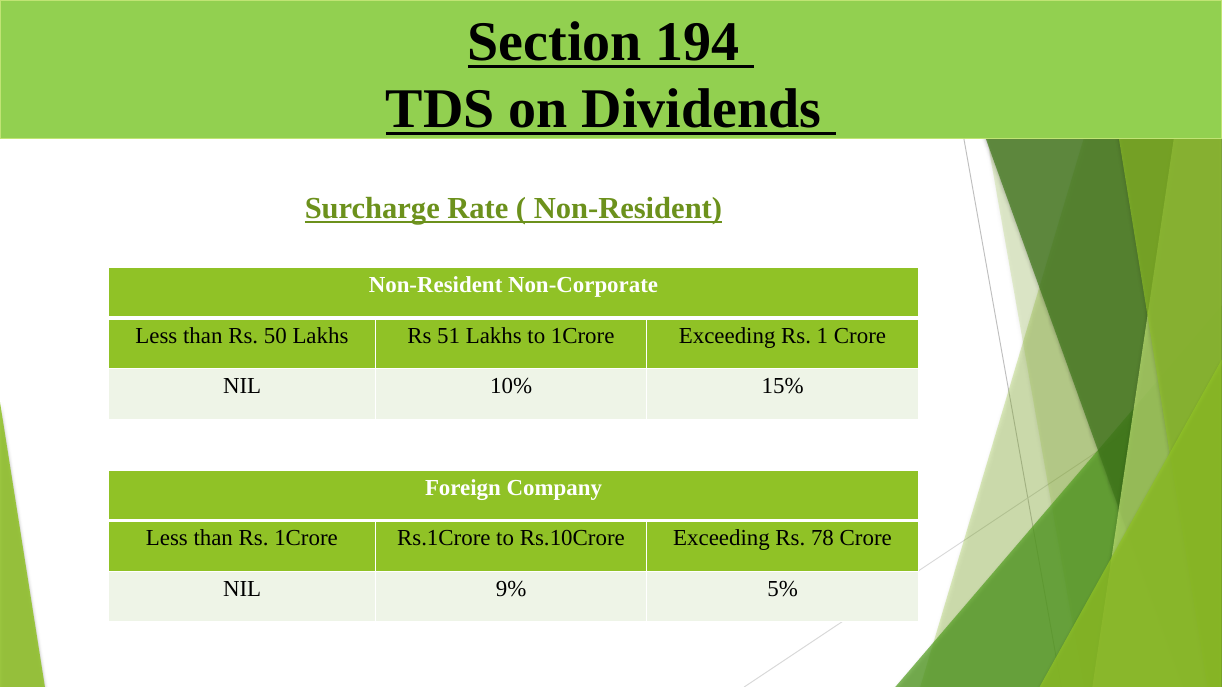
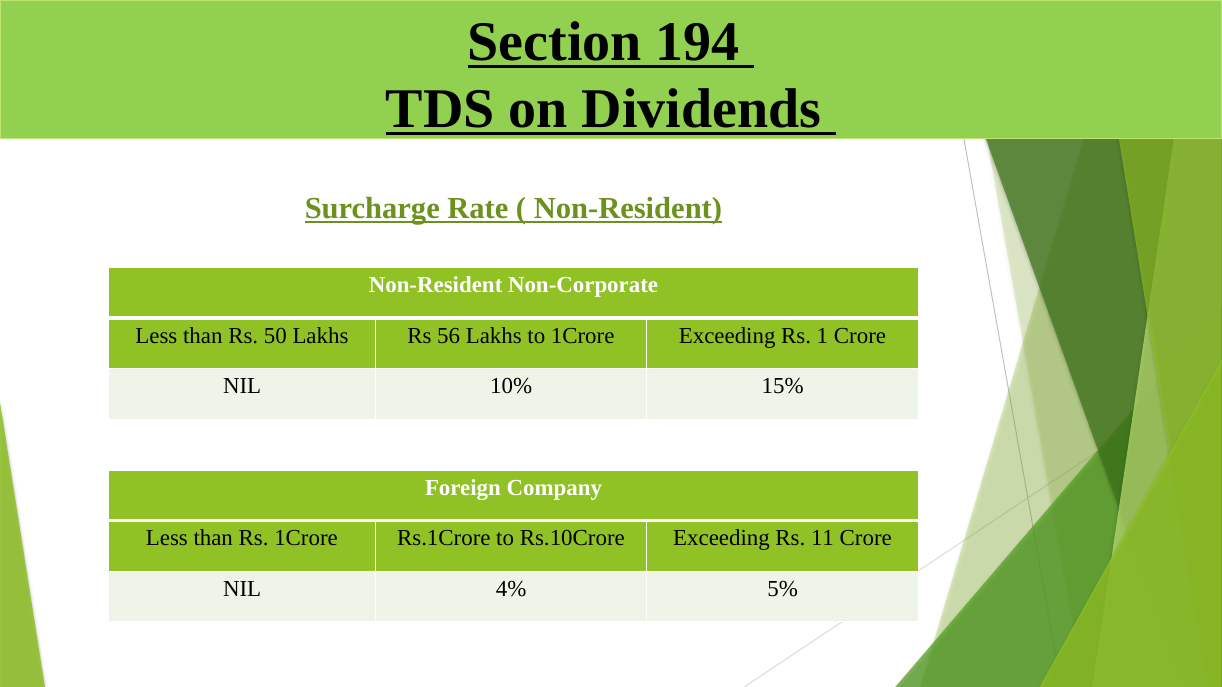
51: 51 -> 56
78: 78 -> 11
9%: 9% -> 4%
